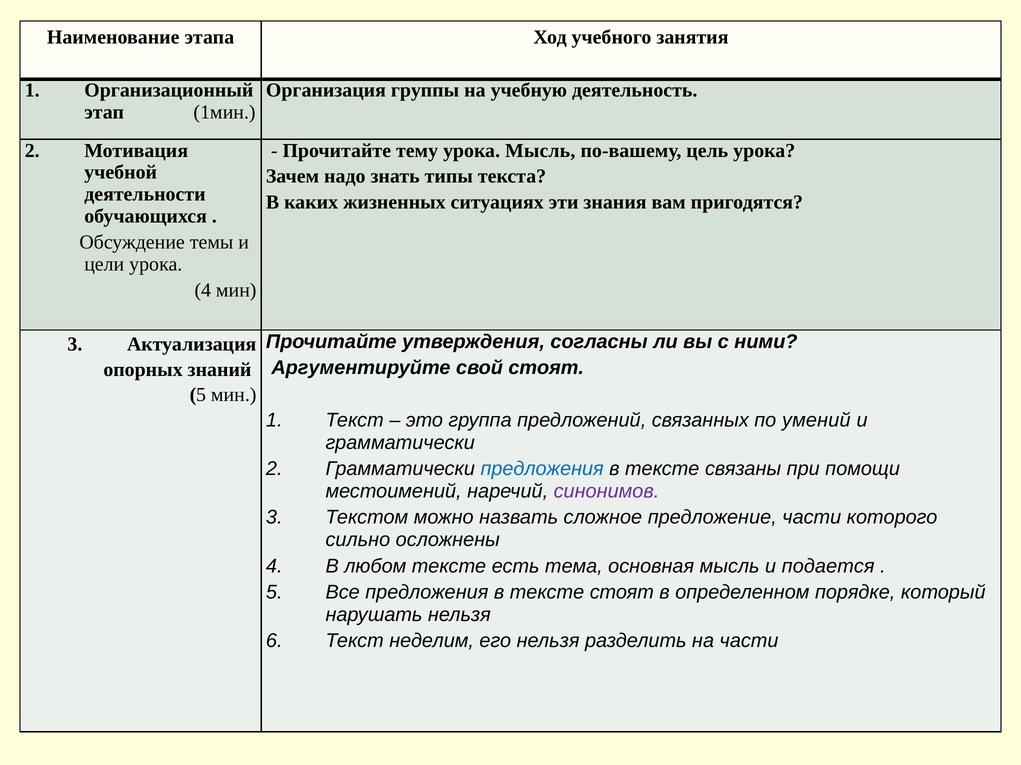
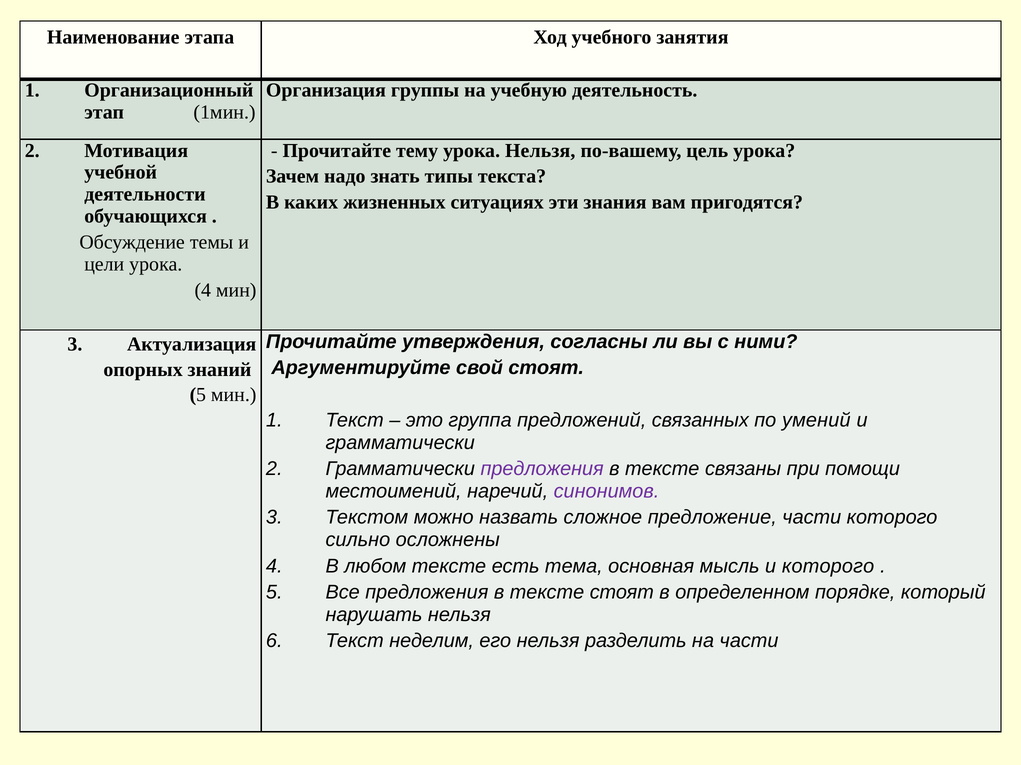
урока Мысль: Мысль -> Нельзя
предложения at (542, 469) colour: blue -> purple
и подается: подается -> которого
